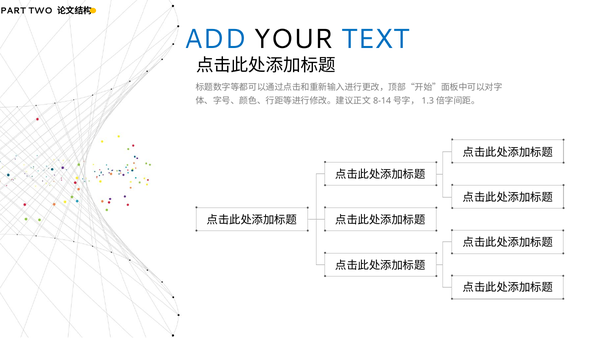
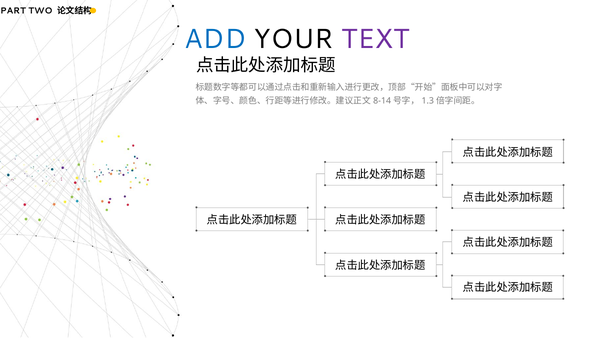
TEXT colour: blue -> purple
